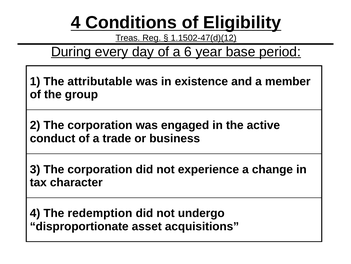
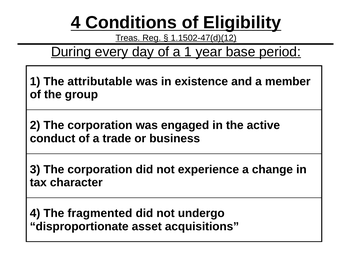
a 6: 6 -> 1
redemption: redemption -> fragmented
